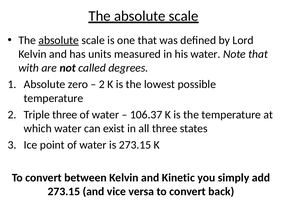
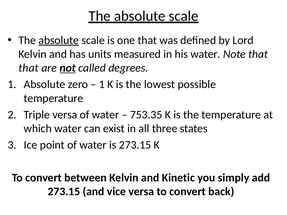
with at (29, 68): with -> that
not underline: none -> present
2 at (102, 84): 2 -> 1
Triple three: three -> versa
106.37: 106.37 -> 753.35
